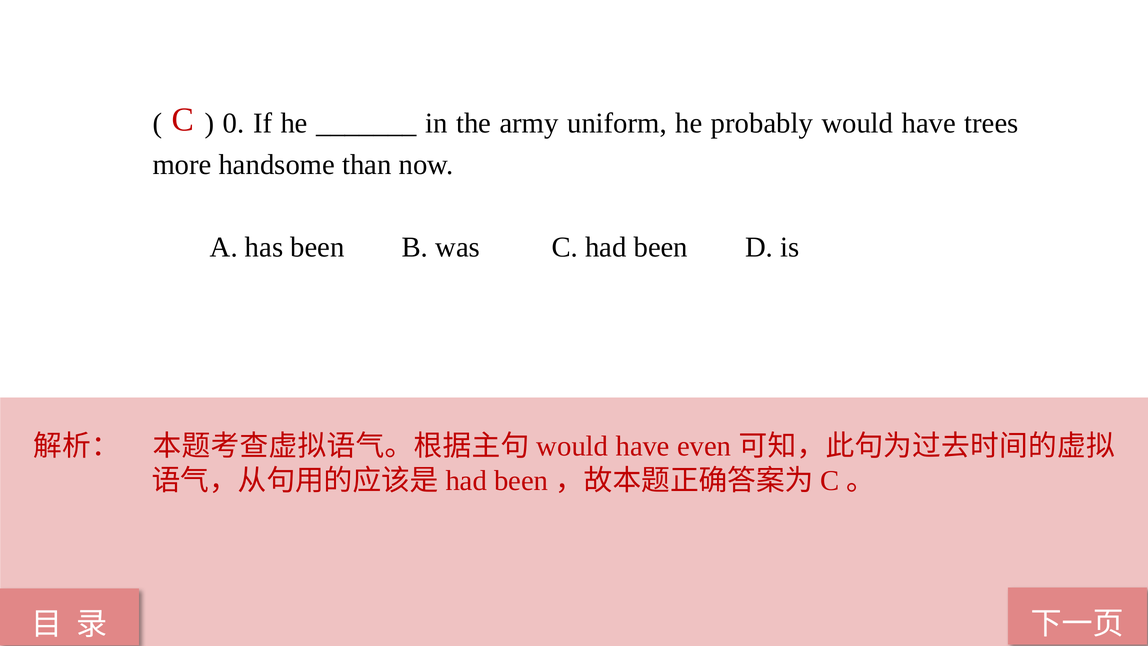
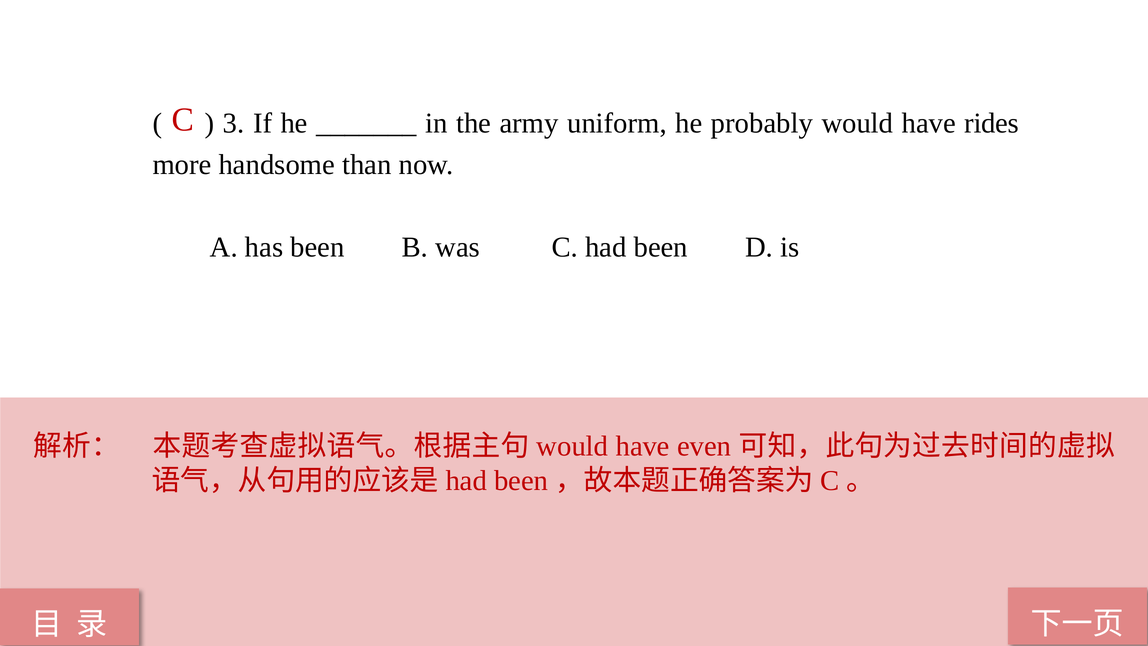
0: 0 -> 3
trees: trees -> rides
